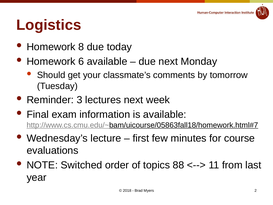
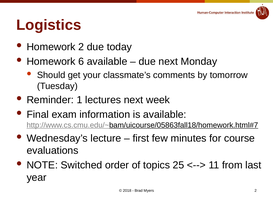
Homework 8: 8 -> 2
3: 3 -> 1
88: 88 -> 25
